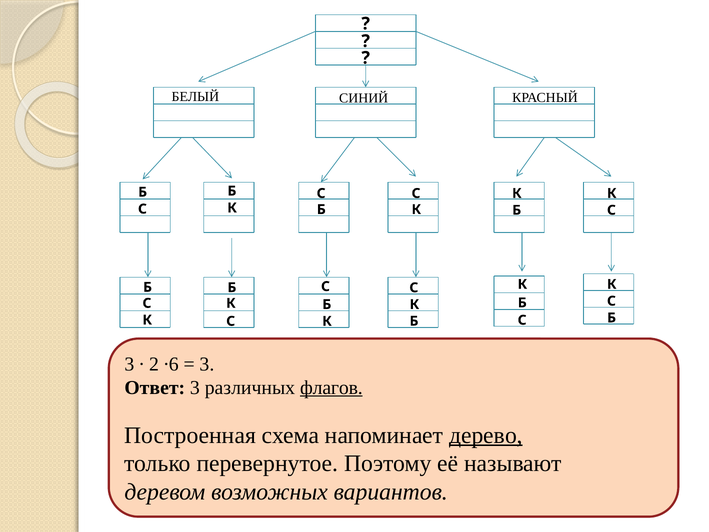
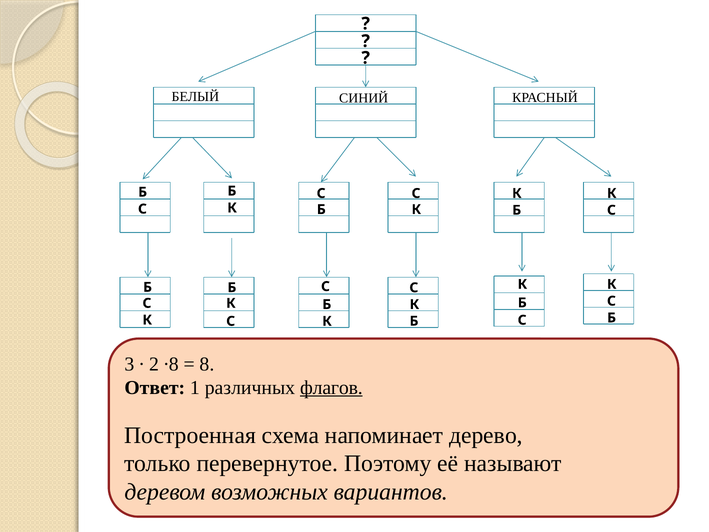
∙6: ∙6 -> ∙8
3 at (207, 364): 3 -> 8
Ответ 3: 3 -> 1
дерево underline: present -> none
